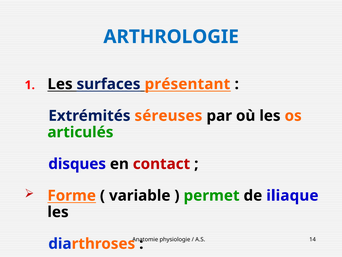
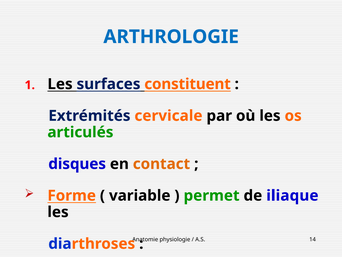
présentant: présentant -> constituent
séreuses: séreuses -> cervicale
contact colour: red -> orange
